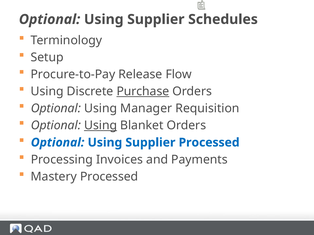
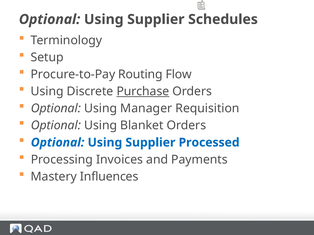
Release: Release -> Routing
Using at (101, 126) underline: present -> none
Mastery Processed: Processed -> Influences
